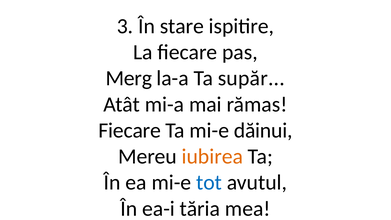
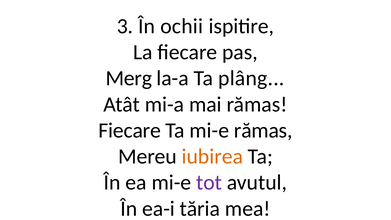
stare: stare -> ochii
supăr: supăr -> plâng
mi-e dăinui: dăinui -> rămas
tot colour: blue -> purple
